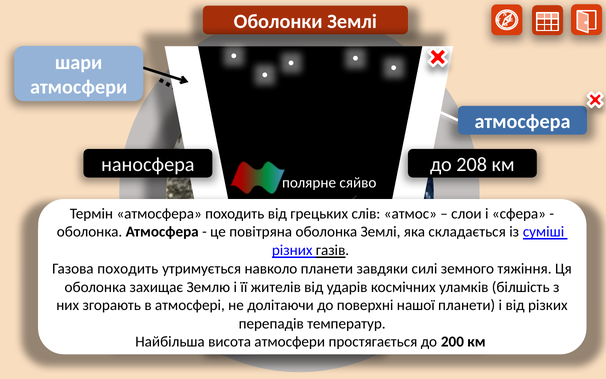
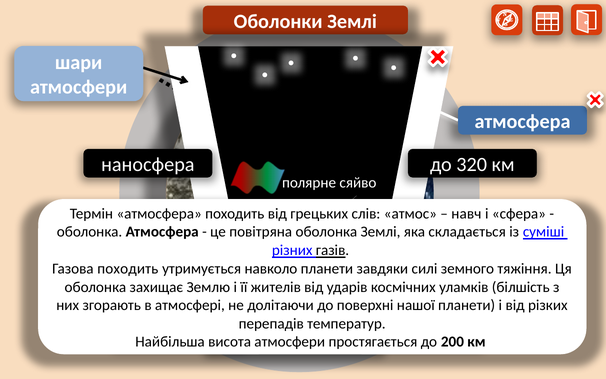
208: 208 -> 320
слои: слои -> навч
